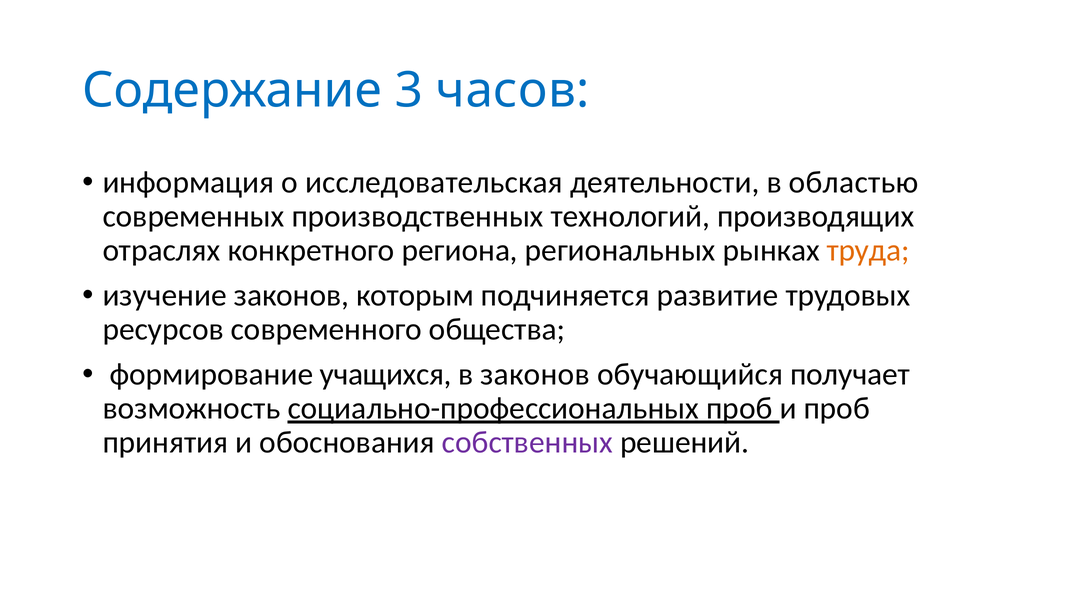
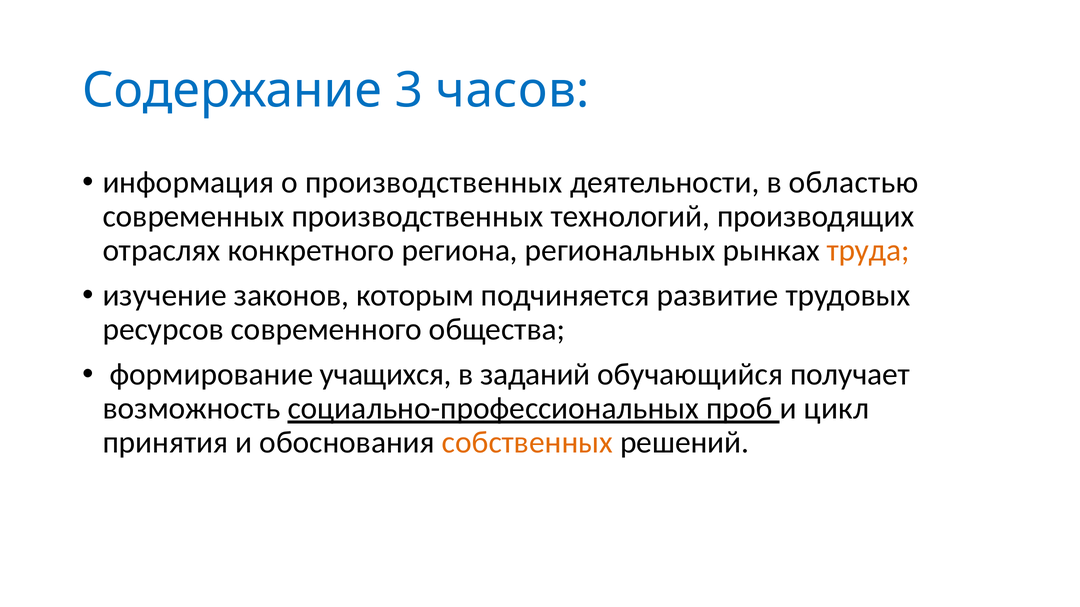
о исследовательская: исследовательская -> производственных
в законов: законов -> заданий
и проб: проб -> цикл
собственных colour: purple -> orange
